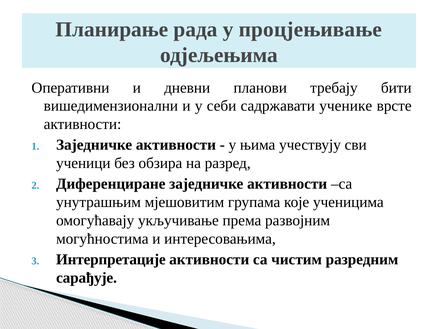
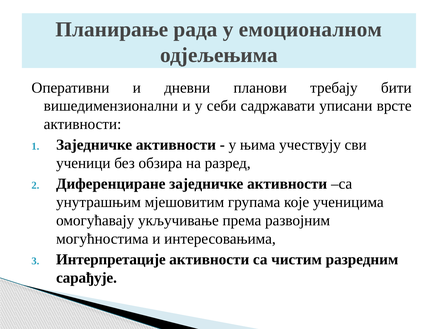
процјењивање: процјењивање -> емоционалном
ученике: ученике -> уписани
